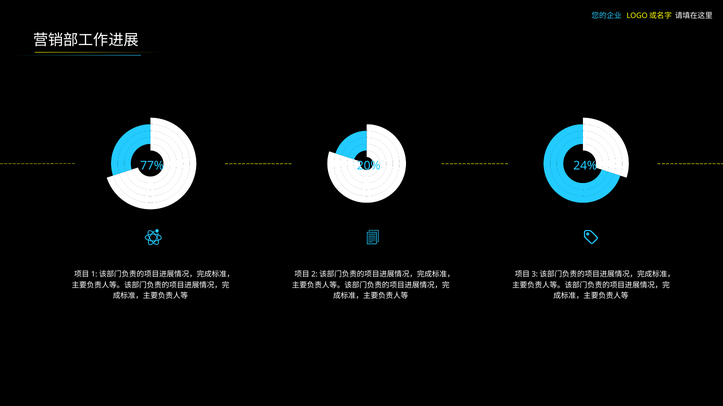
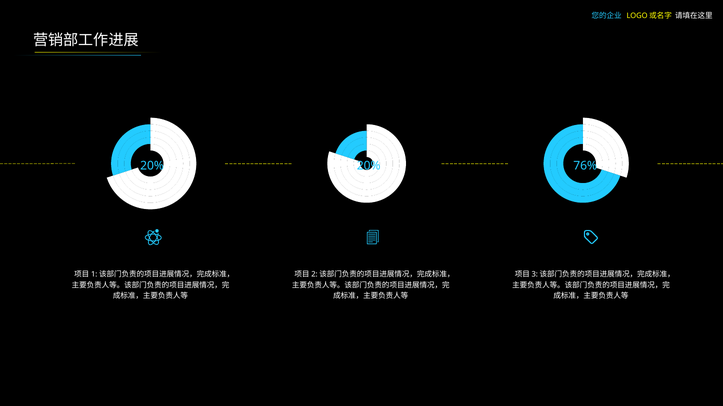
77% at (152, 166): 77% -> 20%
24%: 24% -> 76%
